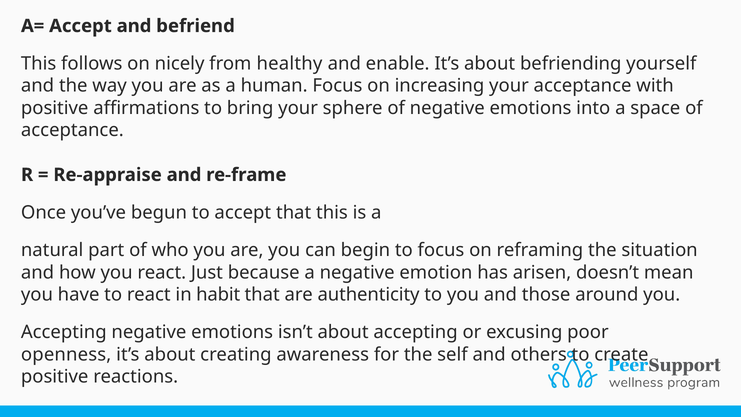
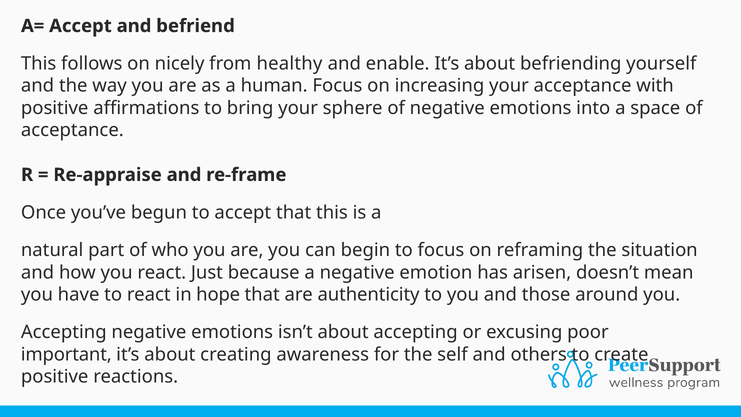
habit: habit -> hope
openness: openness -> important
